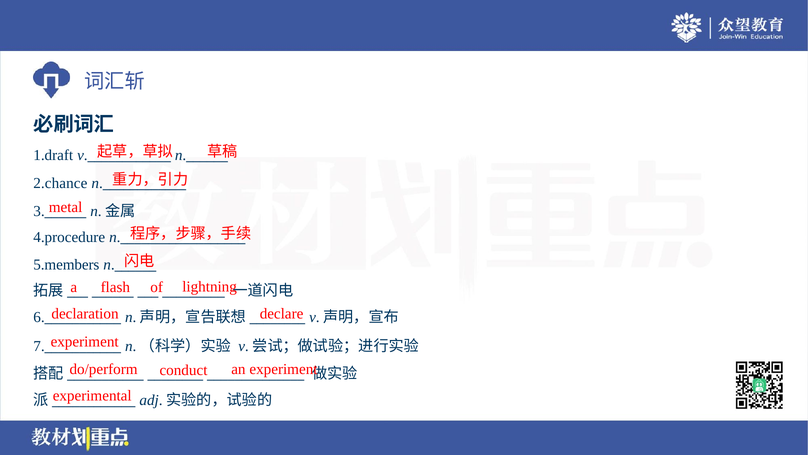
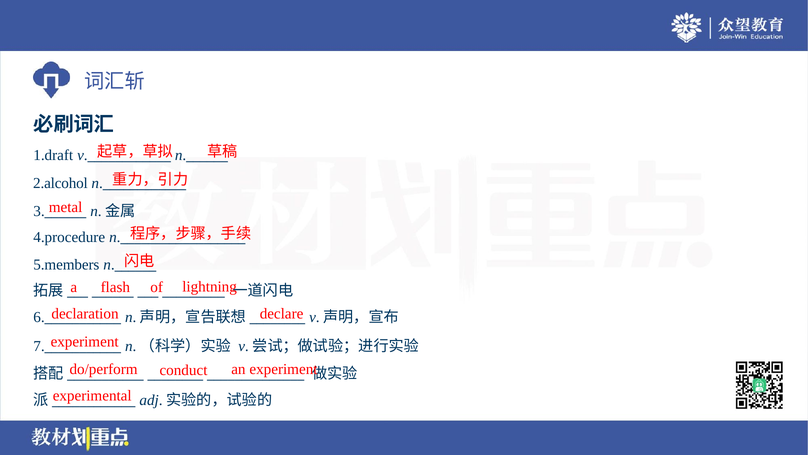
2.chance: 2.chance -> 2.alcohol
